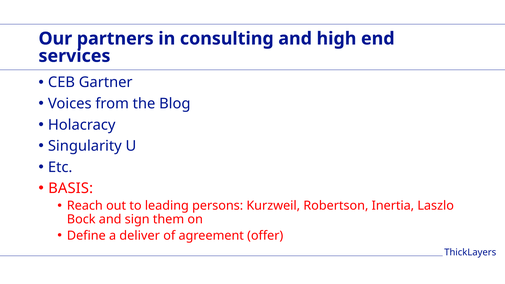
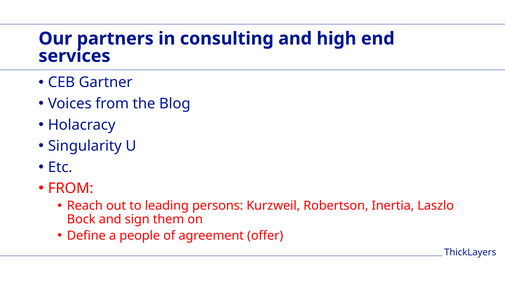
BASIS at (71, 188): BASIS -> FROM
deliver: deliver -> people
